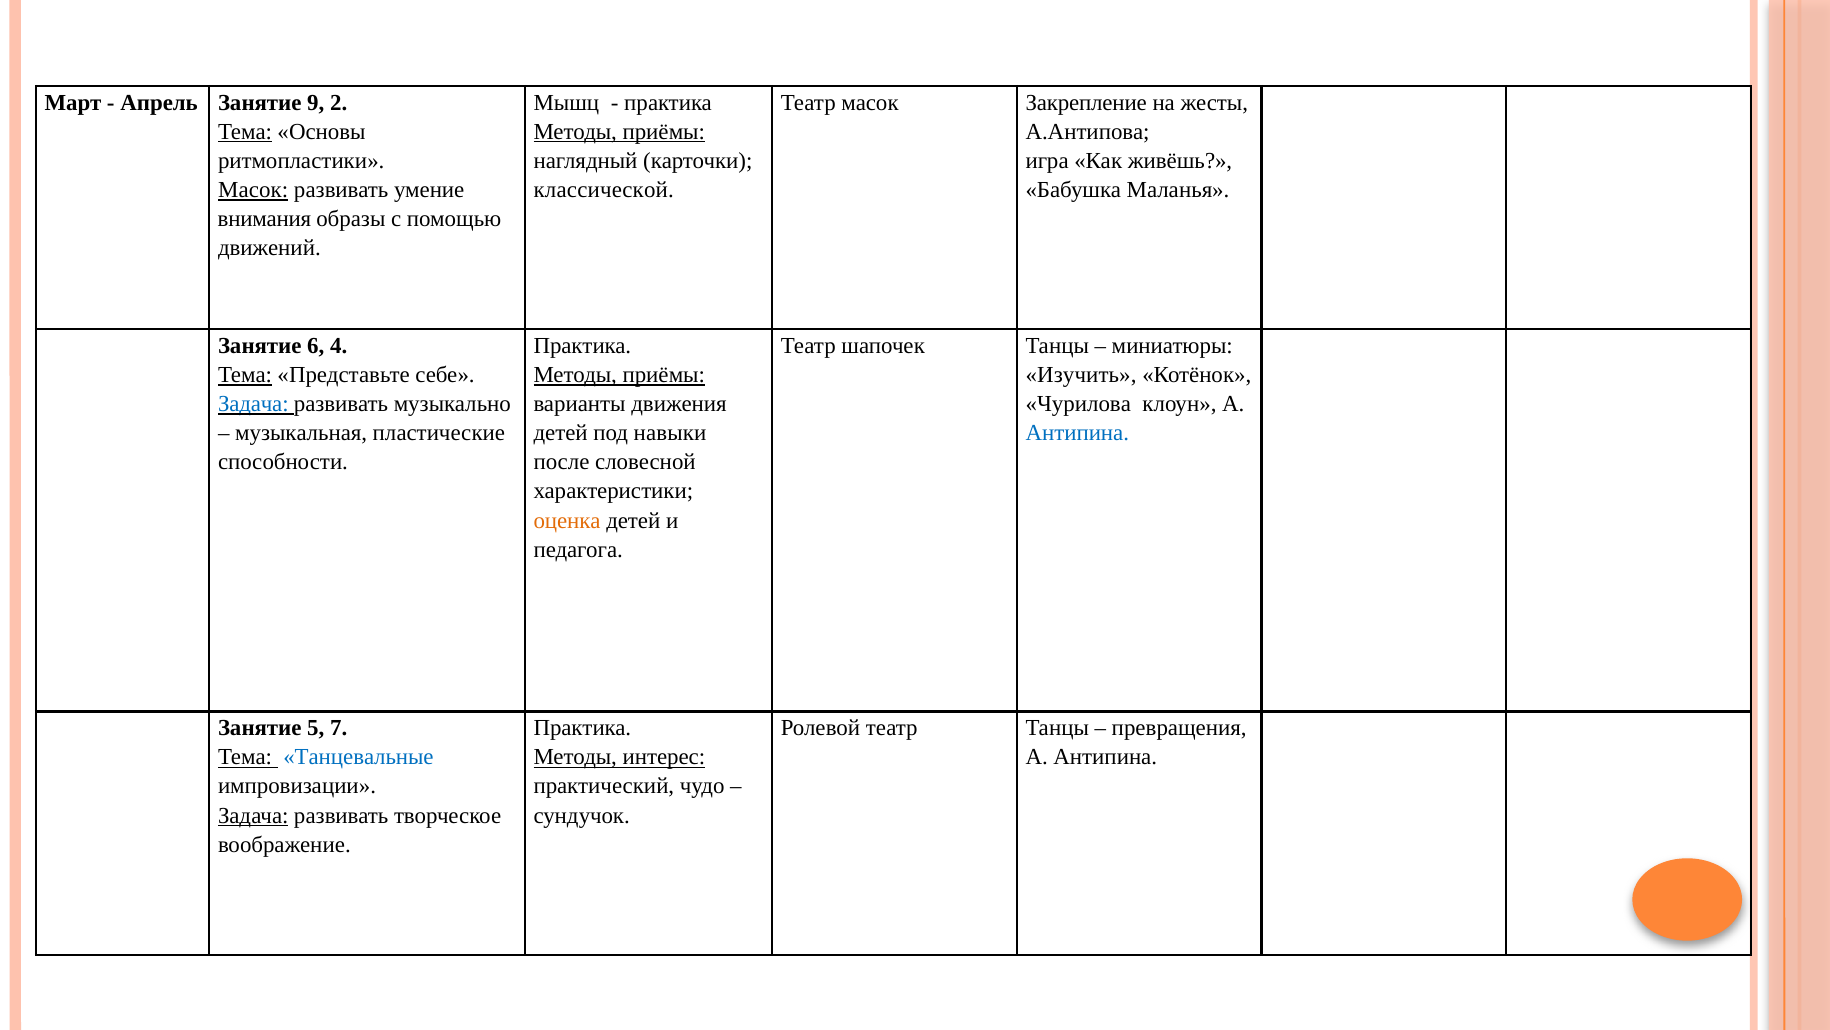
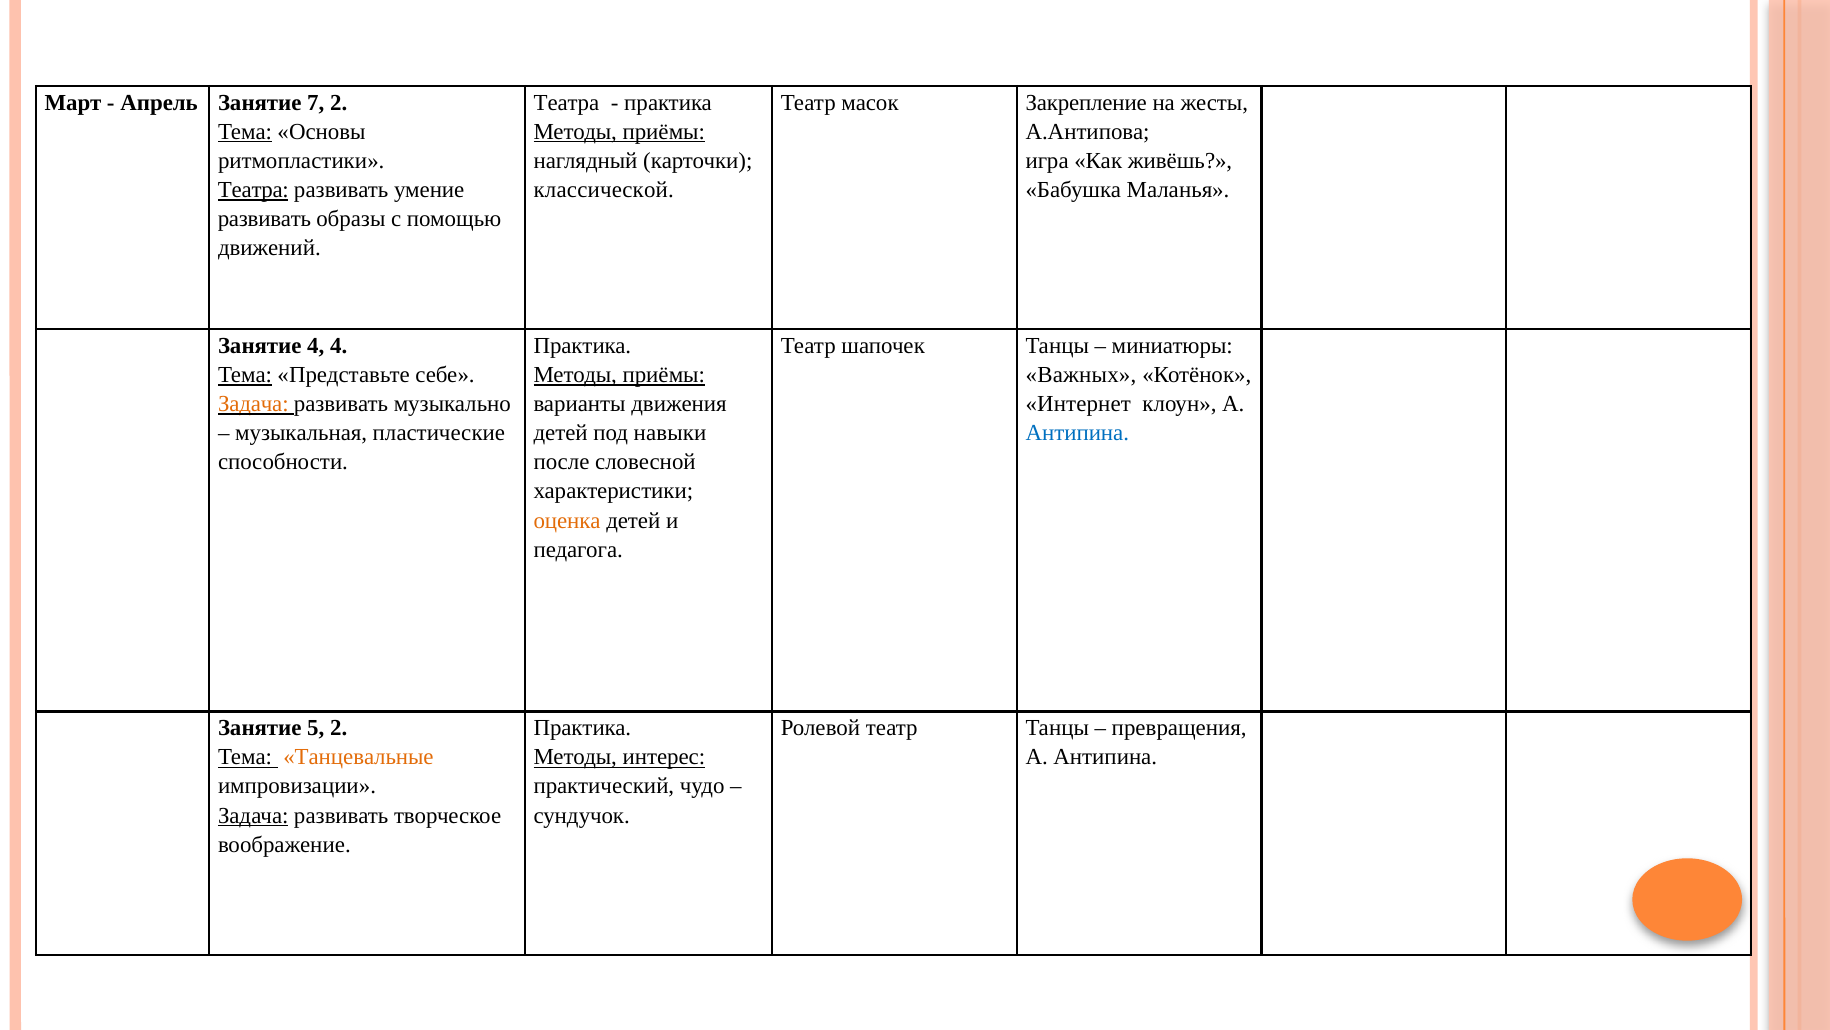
9: 9 -> 7
Мышц at (566, 102): Мышц -> Театра
Масок at (253, 190): Масок -> Театра
внимания at (264, 219): внимания -> развивать
Занятие 6: 6 -> 4
Изучить: Изучить -> Важных
Задача at (253, 404) colour: blue -> orange
Чурилова: Чурилова -> Интернет
5 7: 7 -> 2
Танцевальные colour: blue -> orange
